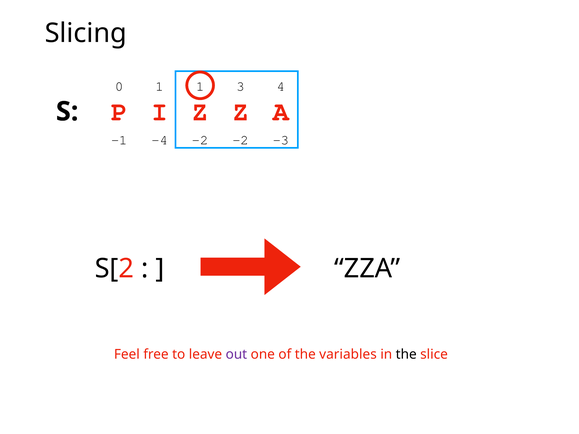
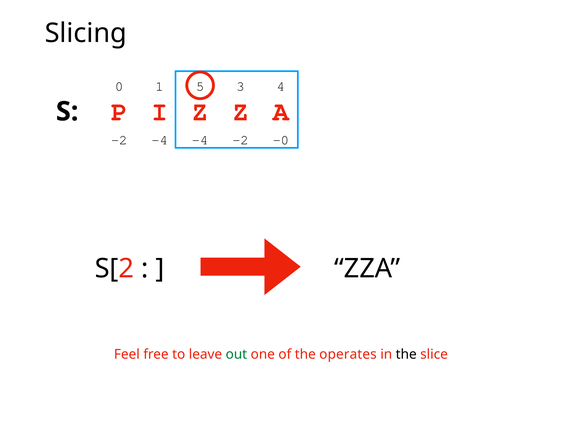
1 1: 1 -> 5
-1 at (119, 140): -1 -> -2
-4 -2: -2 -> -4
-3: -3 -> -0
out colour: purple -> green
variables: variables -> operates
